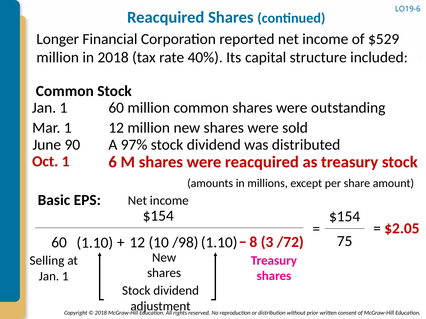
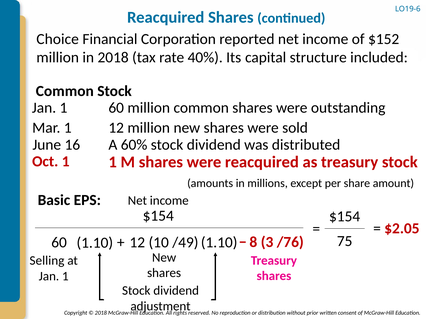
Longer: Longer -> Choice
$529: $529 -> $152
90: 90 -> 16
97%: 97% -> 60%
1 6: 6 -> 1
/72: /72 -> /76
/98: /98 -> /49
